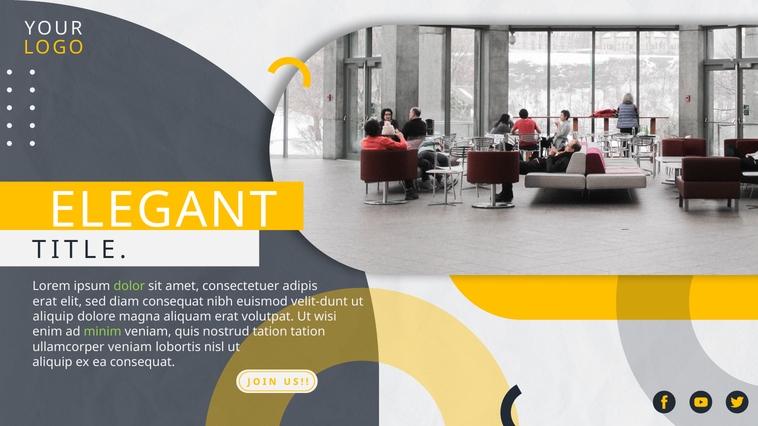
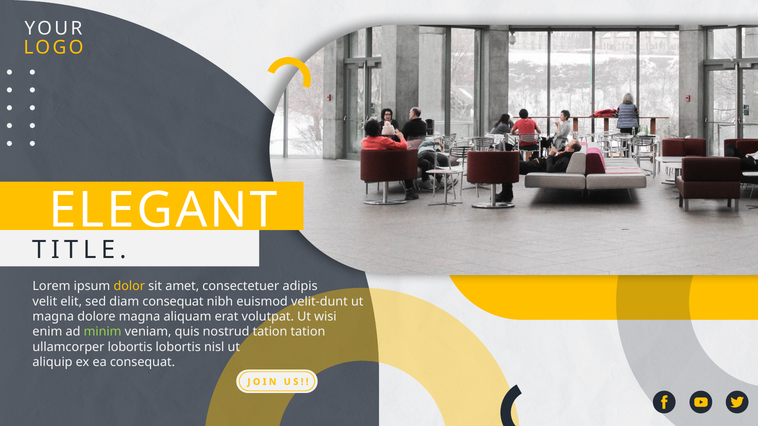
dolor colour: light green -> yellow
erat at (45, 302): erat -> velit
aliquip at (53, 317): aliquip -> magna
ullamcorper veniam: veniam -> lobortis
